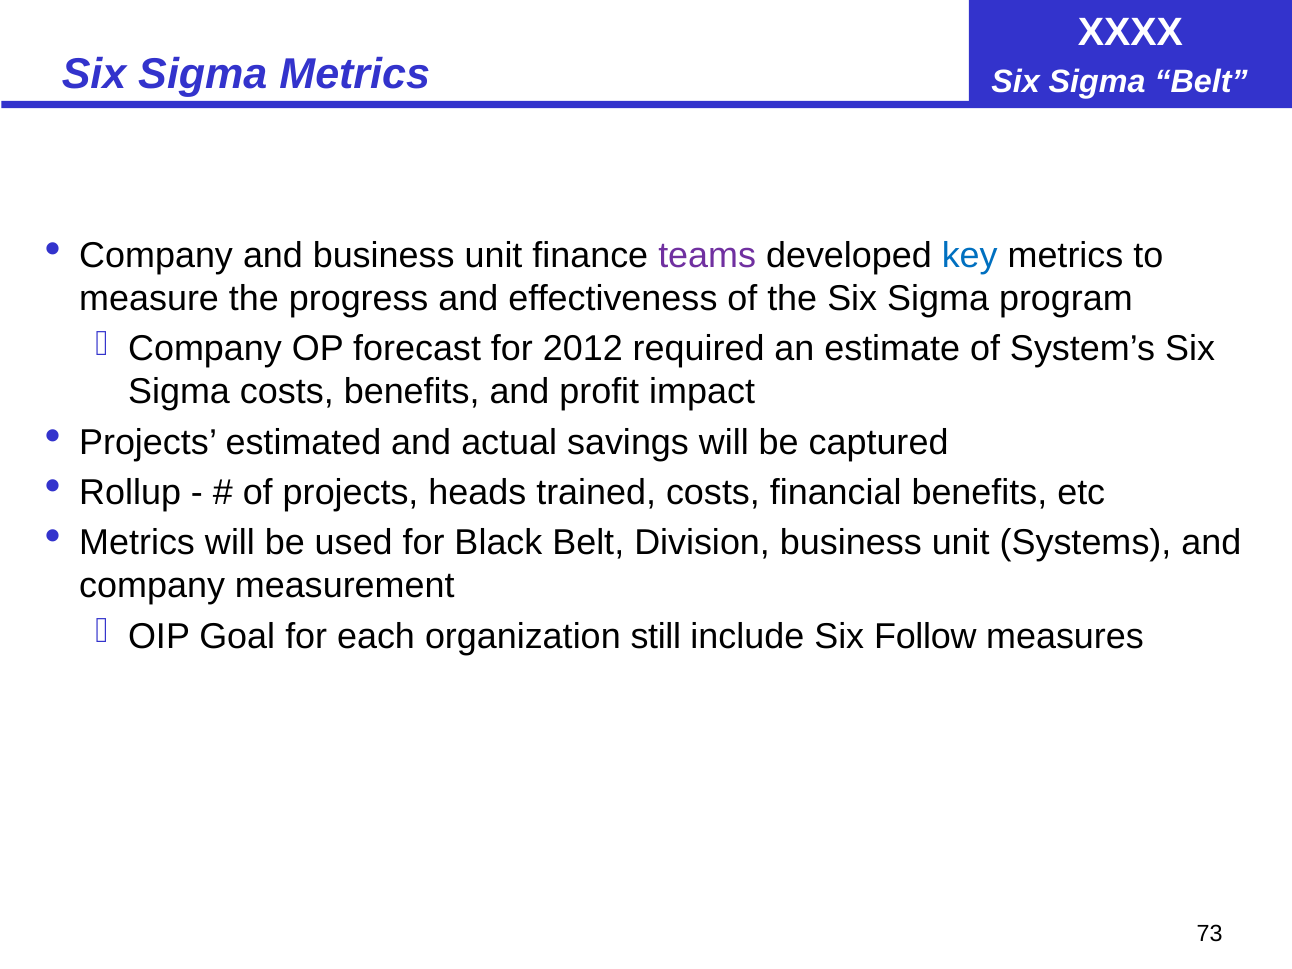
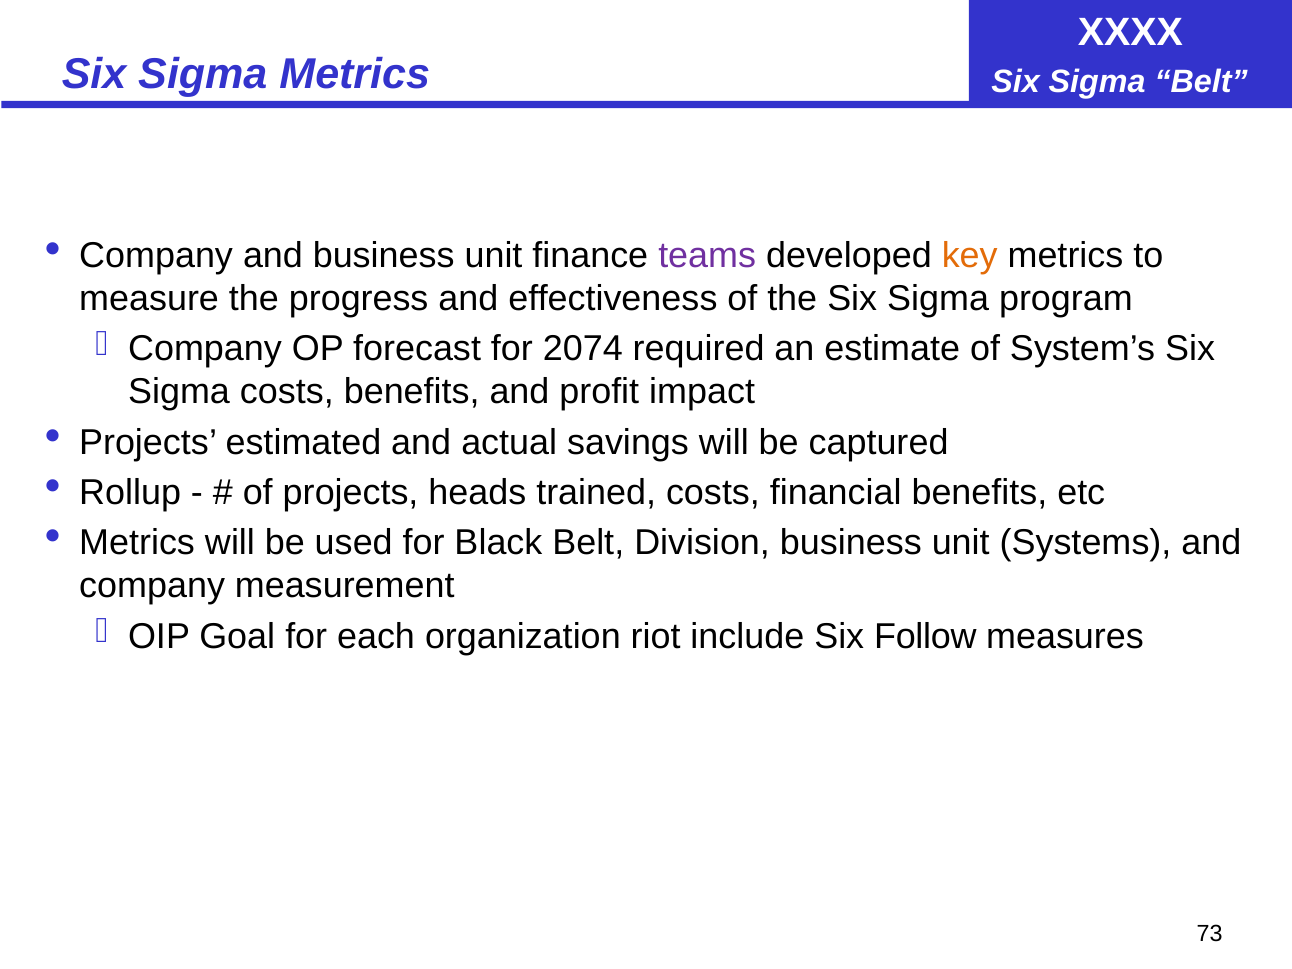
key colour: blue -> orange
2012: 2012 -> 2074
still: still -> riot
